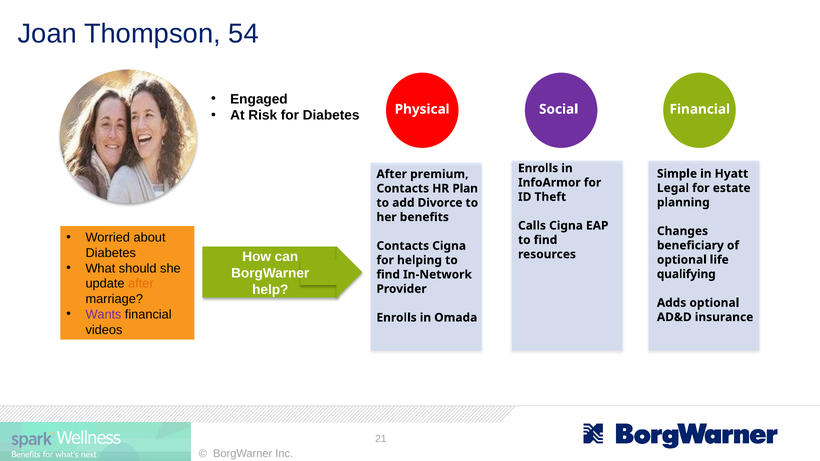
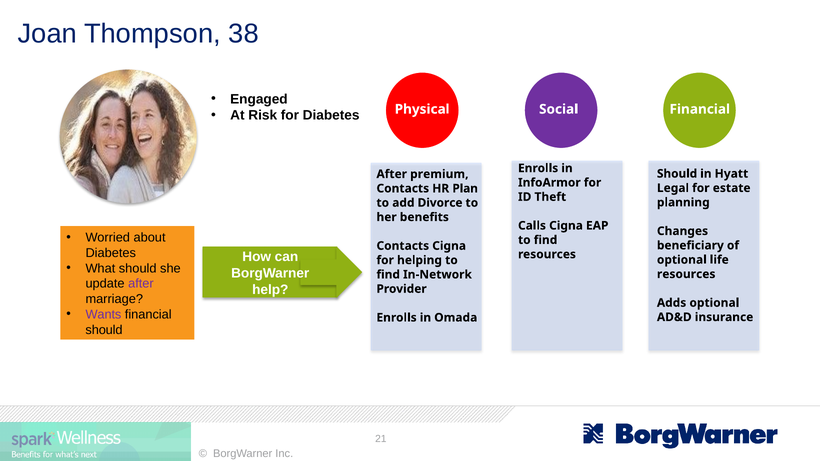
54: 54 -> 38
Simple at (677, 174): Simple -> Should
qualifying at (686, 274): qualifying -> resources
after at (141, 284) colour: orange -> purple
videos at (104, 330): videos -> should
